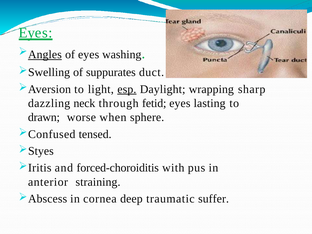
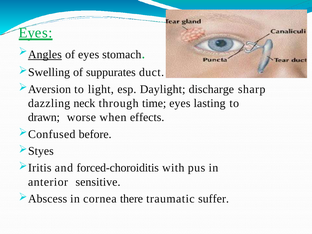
washing: washing -> stomach
esp underline: present -> none
wrapping: wrapping -> discharge
fetid: fetid -> time
sphere: sphere -> effects
tensed: tensed -> before
straining: straining -> sensitive
deep: deep -> there
